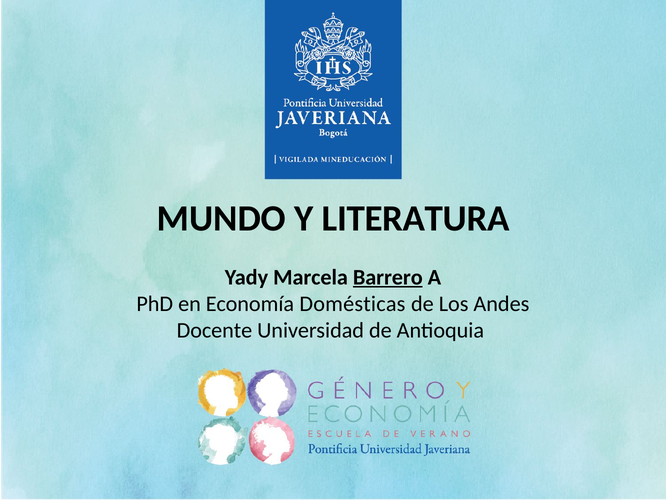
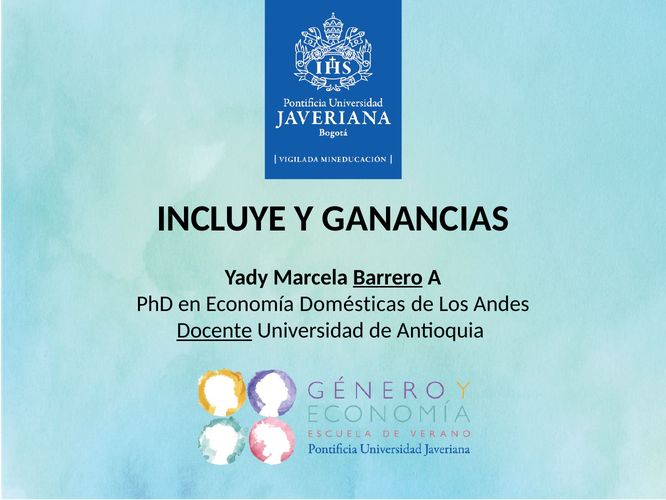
MUNDO: MUNDO -> INCLUYE
LITERATURA: LITERATURA -> GANANCIAS
Docente underline: none -> present
